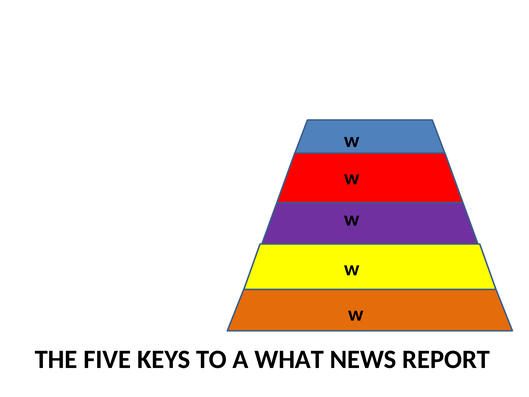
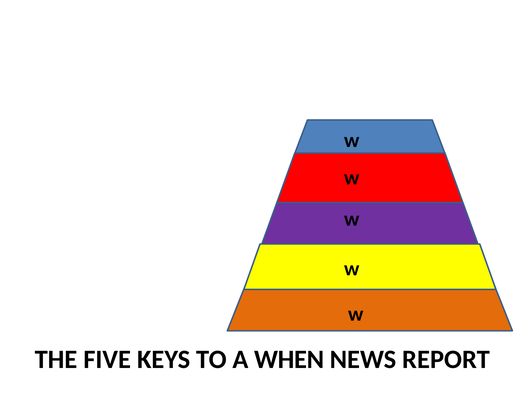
A WHAT: WHAT -> WHEN
